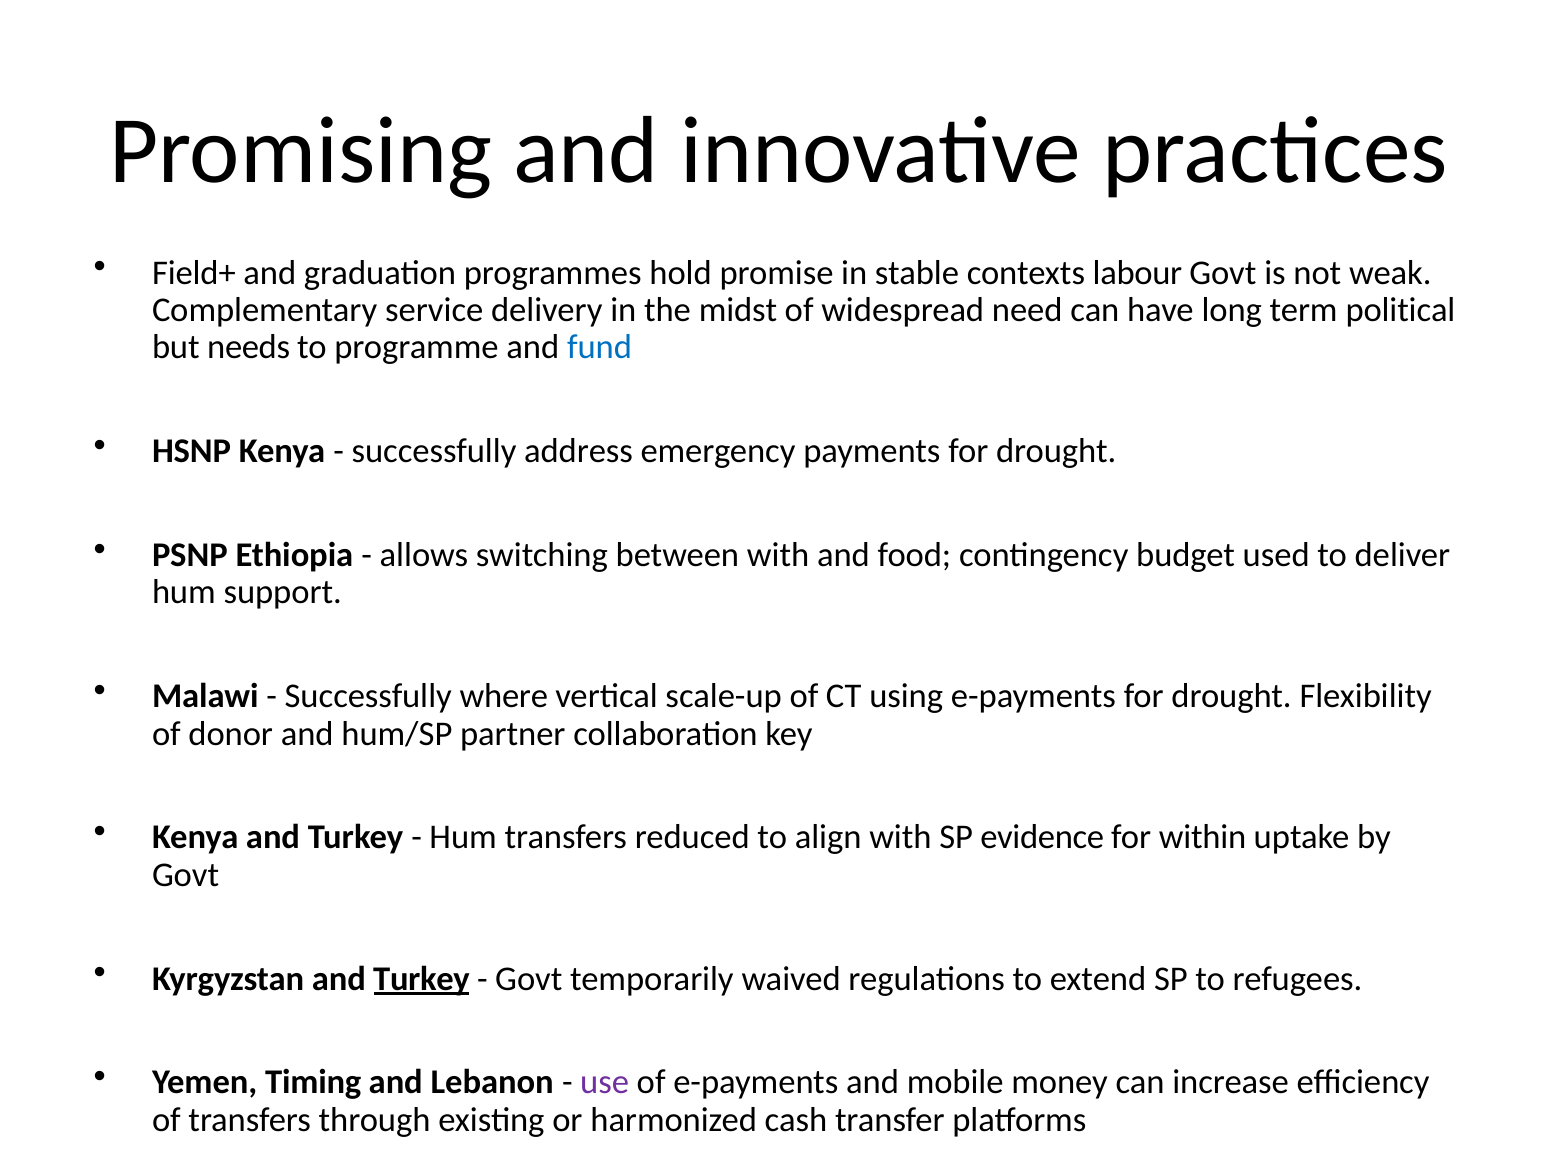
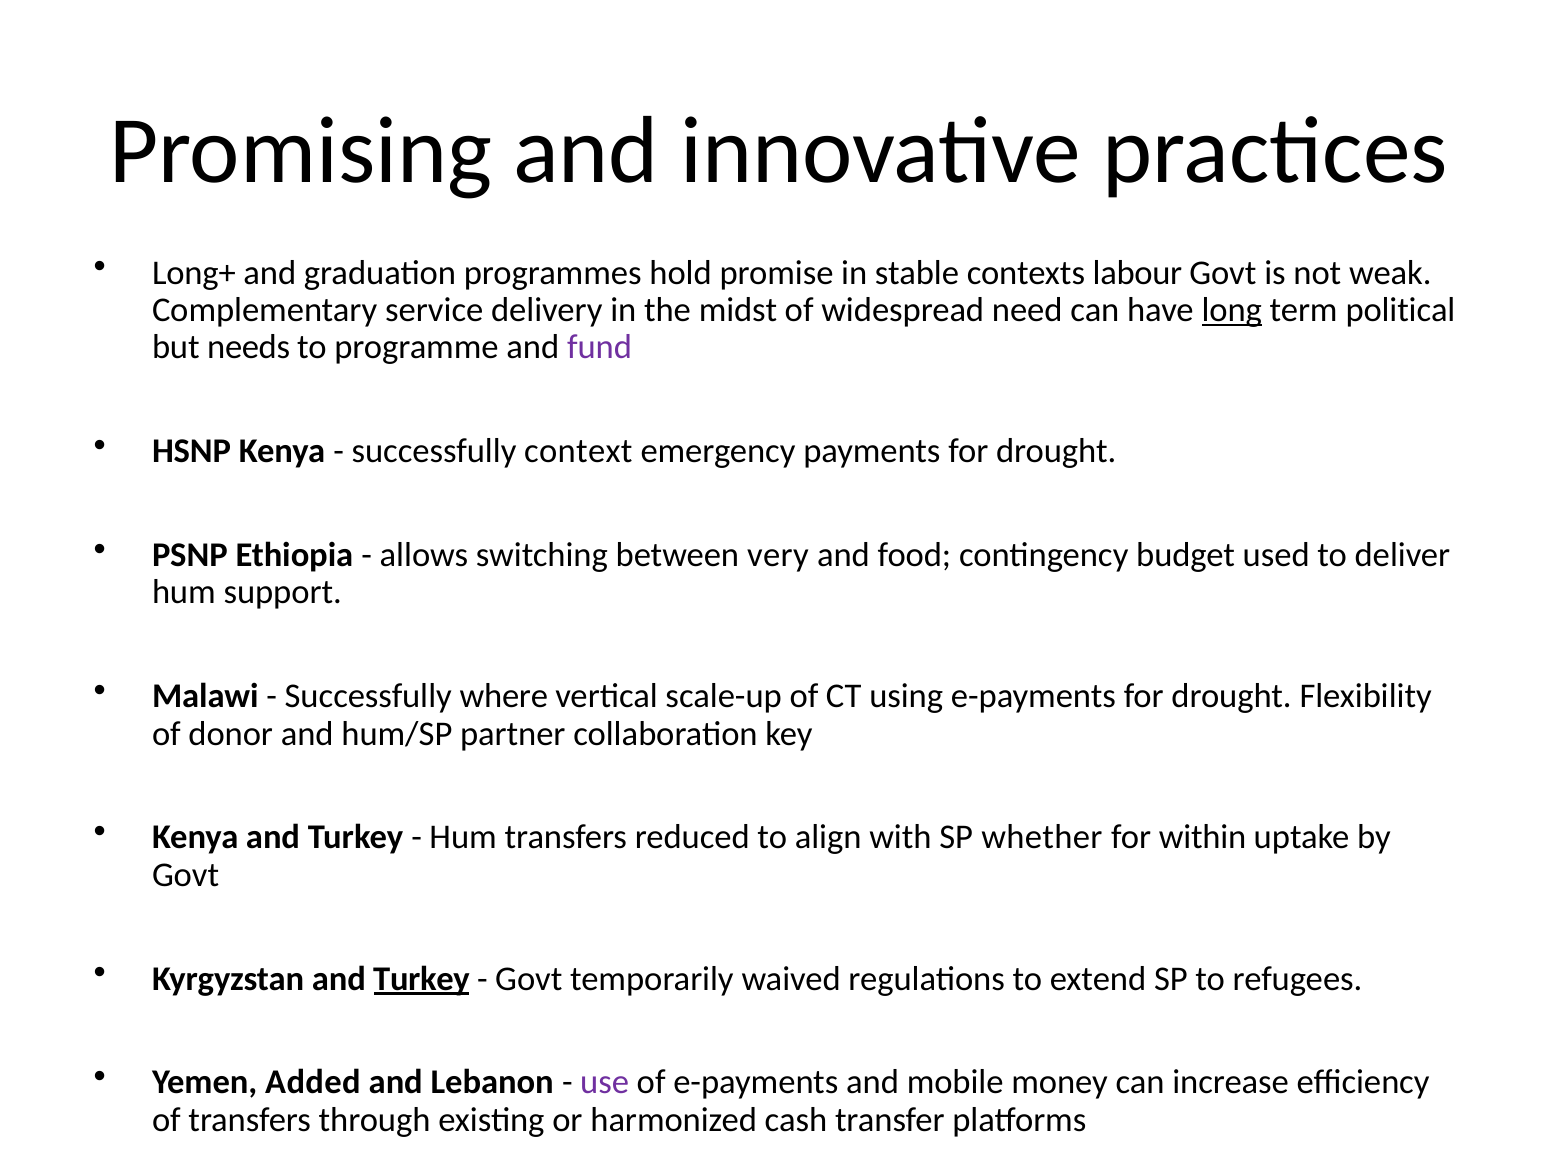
Field+: Field+ -> Long+
long underline: none -> present
fund colour: blue -> purple
address: address -> context
between with: with -> very
evidence: evidence -> whether
Timing: Timing -> Added
